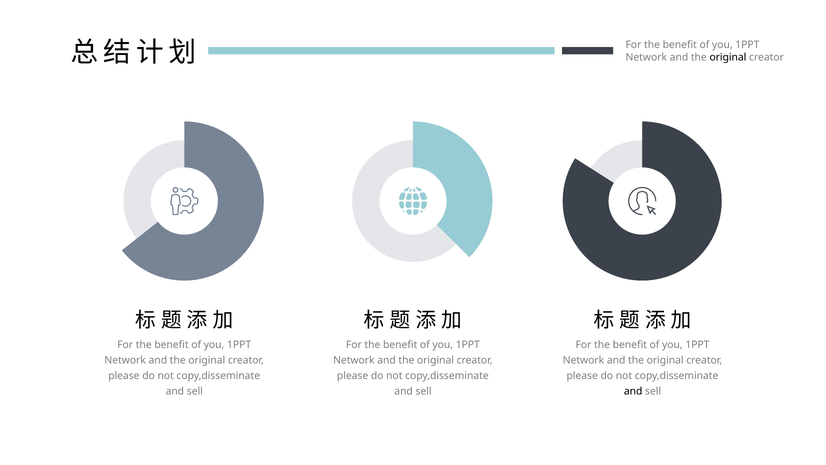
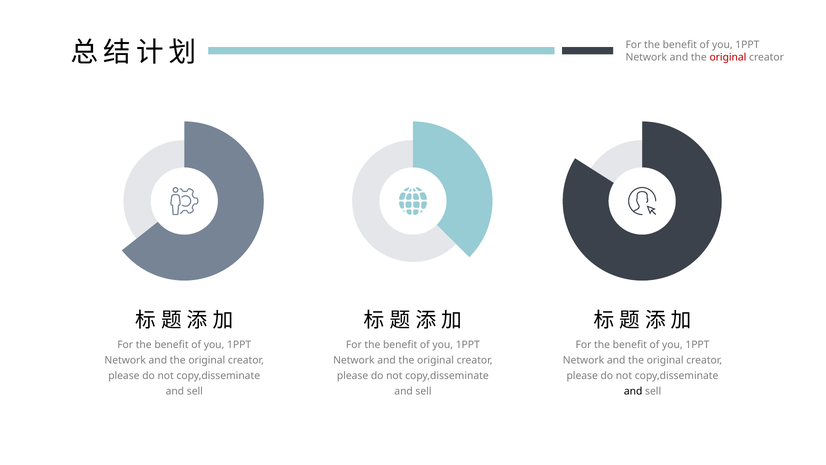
original at (728, 57) colour: black -> red
